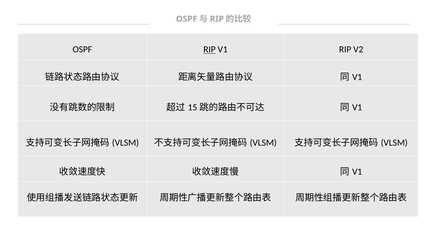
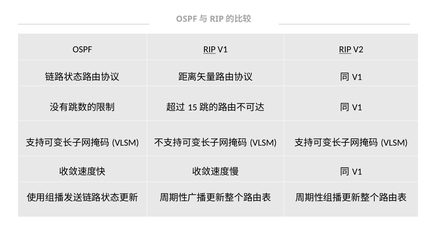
RIP at (345, 49) underline: none -> present
